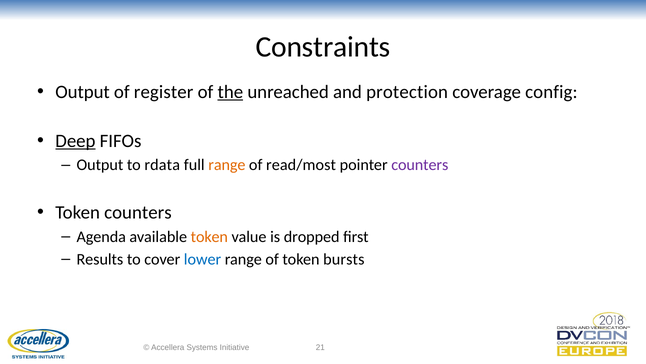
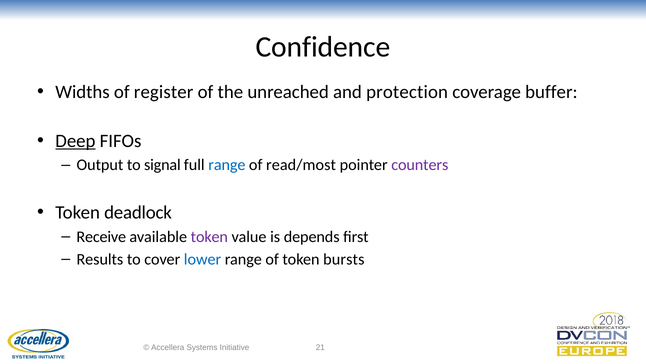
Constraints: Constraints -> Confidence
Output at (83, 92): Output -> Widths
the underline: present -> none
config: config -> buffer
rdata: rdata -> signal
range at (227, 165) colour: orange -> blue
Token counters: counters -> deadlock
Agenda: Agenda -> Receive
token at (209, 236) colour: orange -> purple
dropped: dropped -> depends
